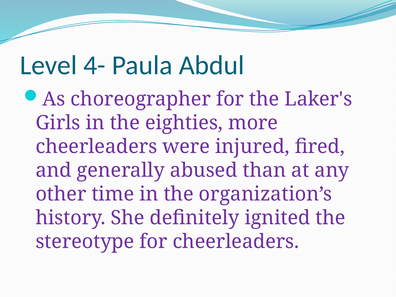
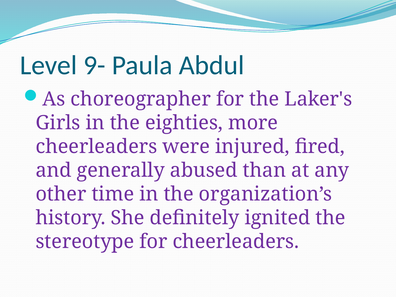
4-: 4- -> 9-
